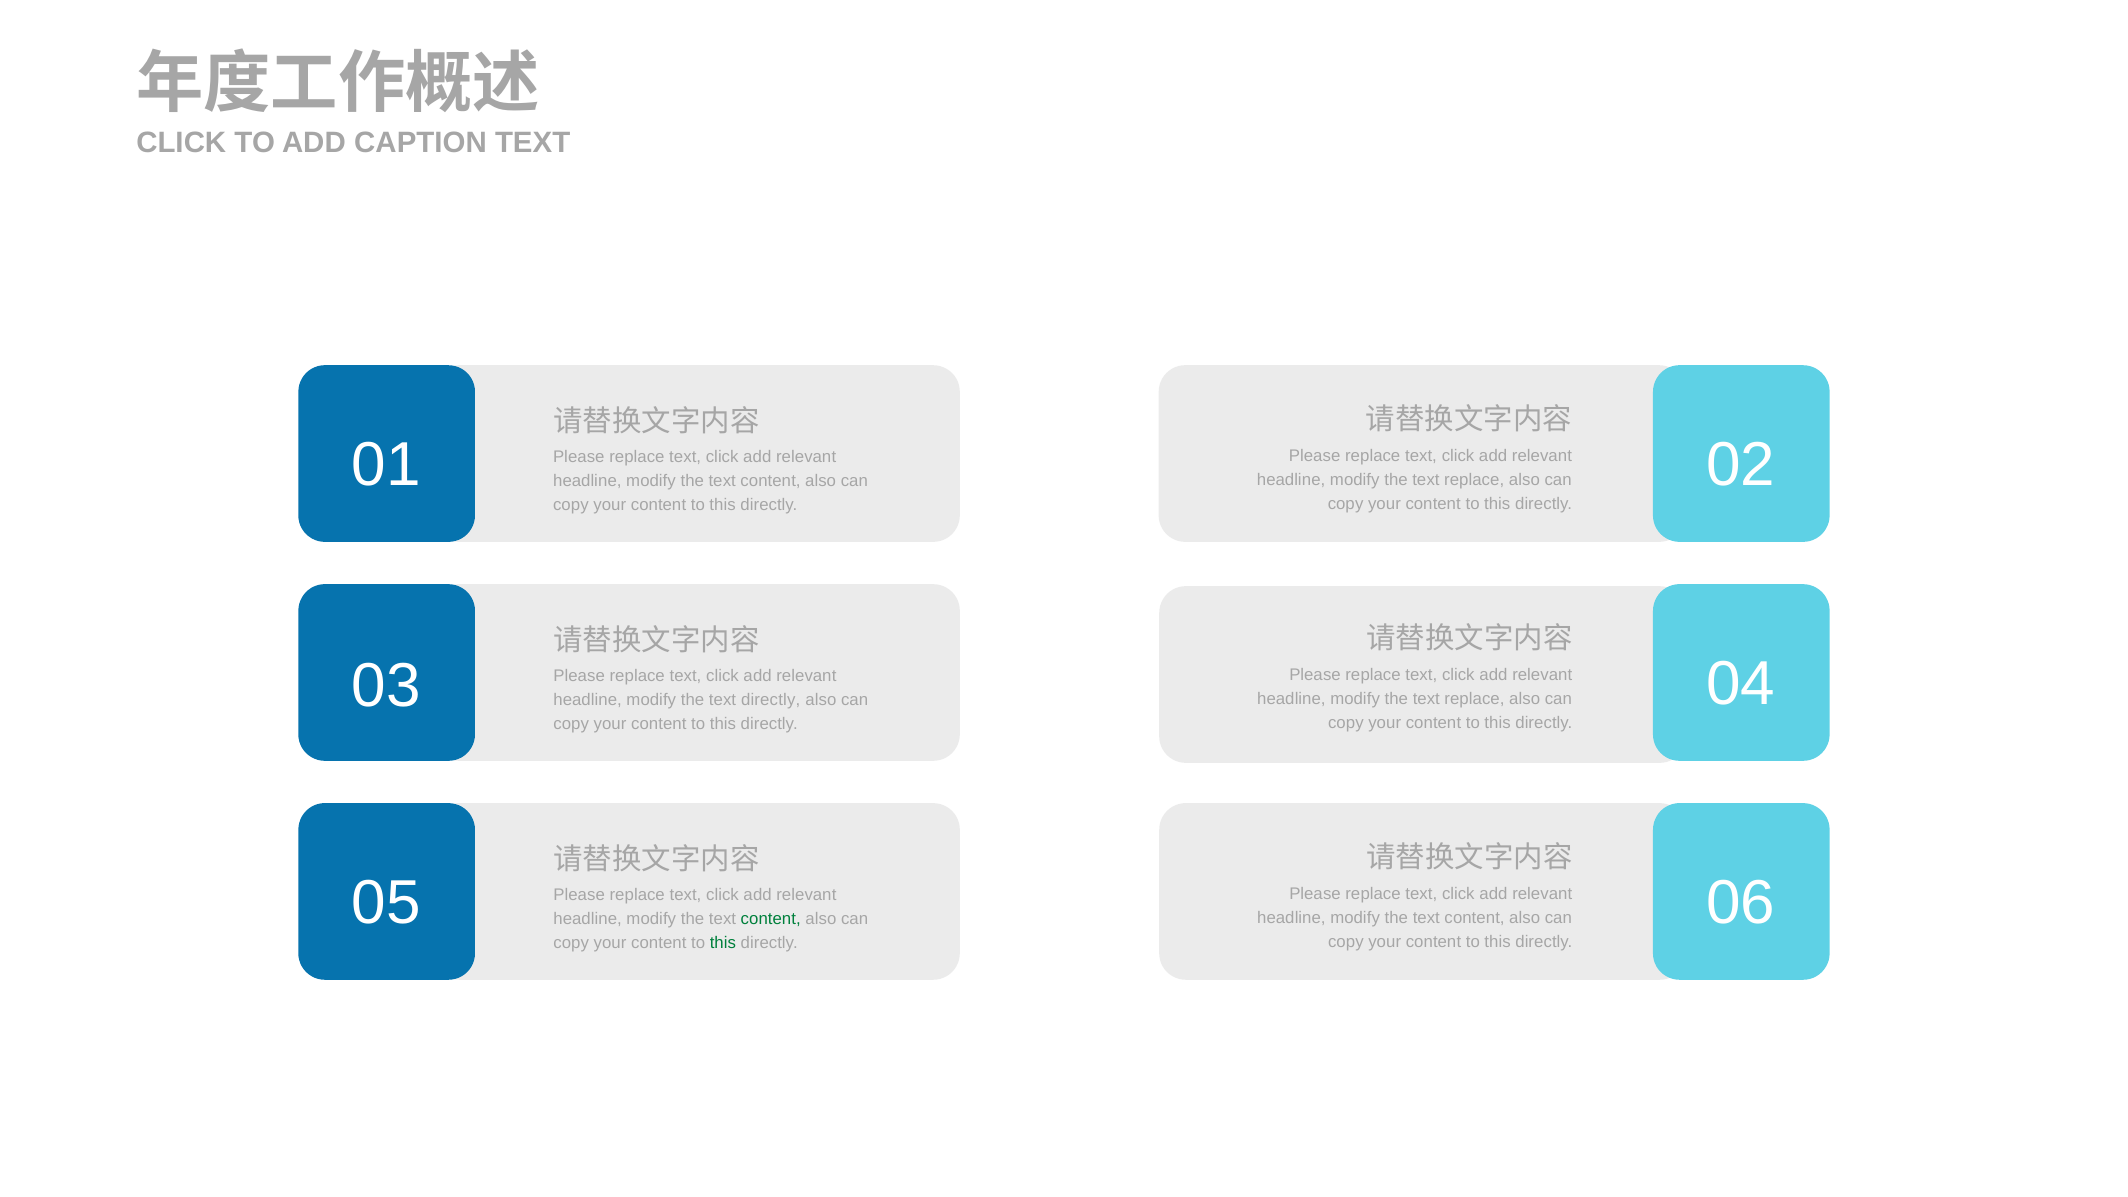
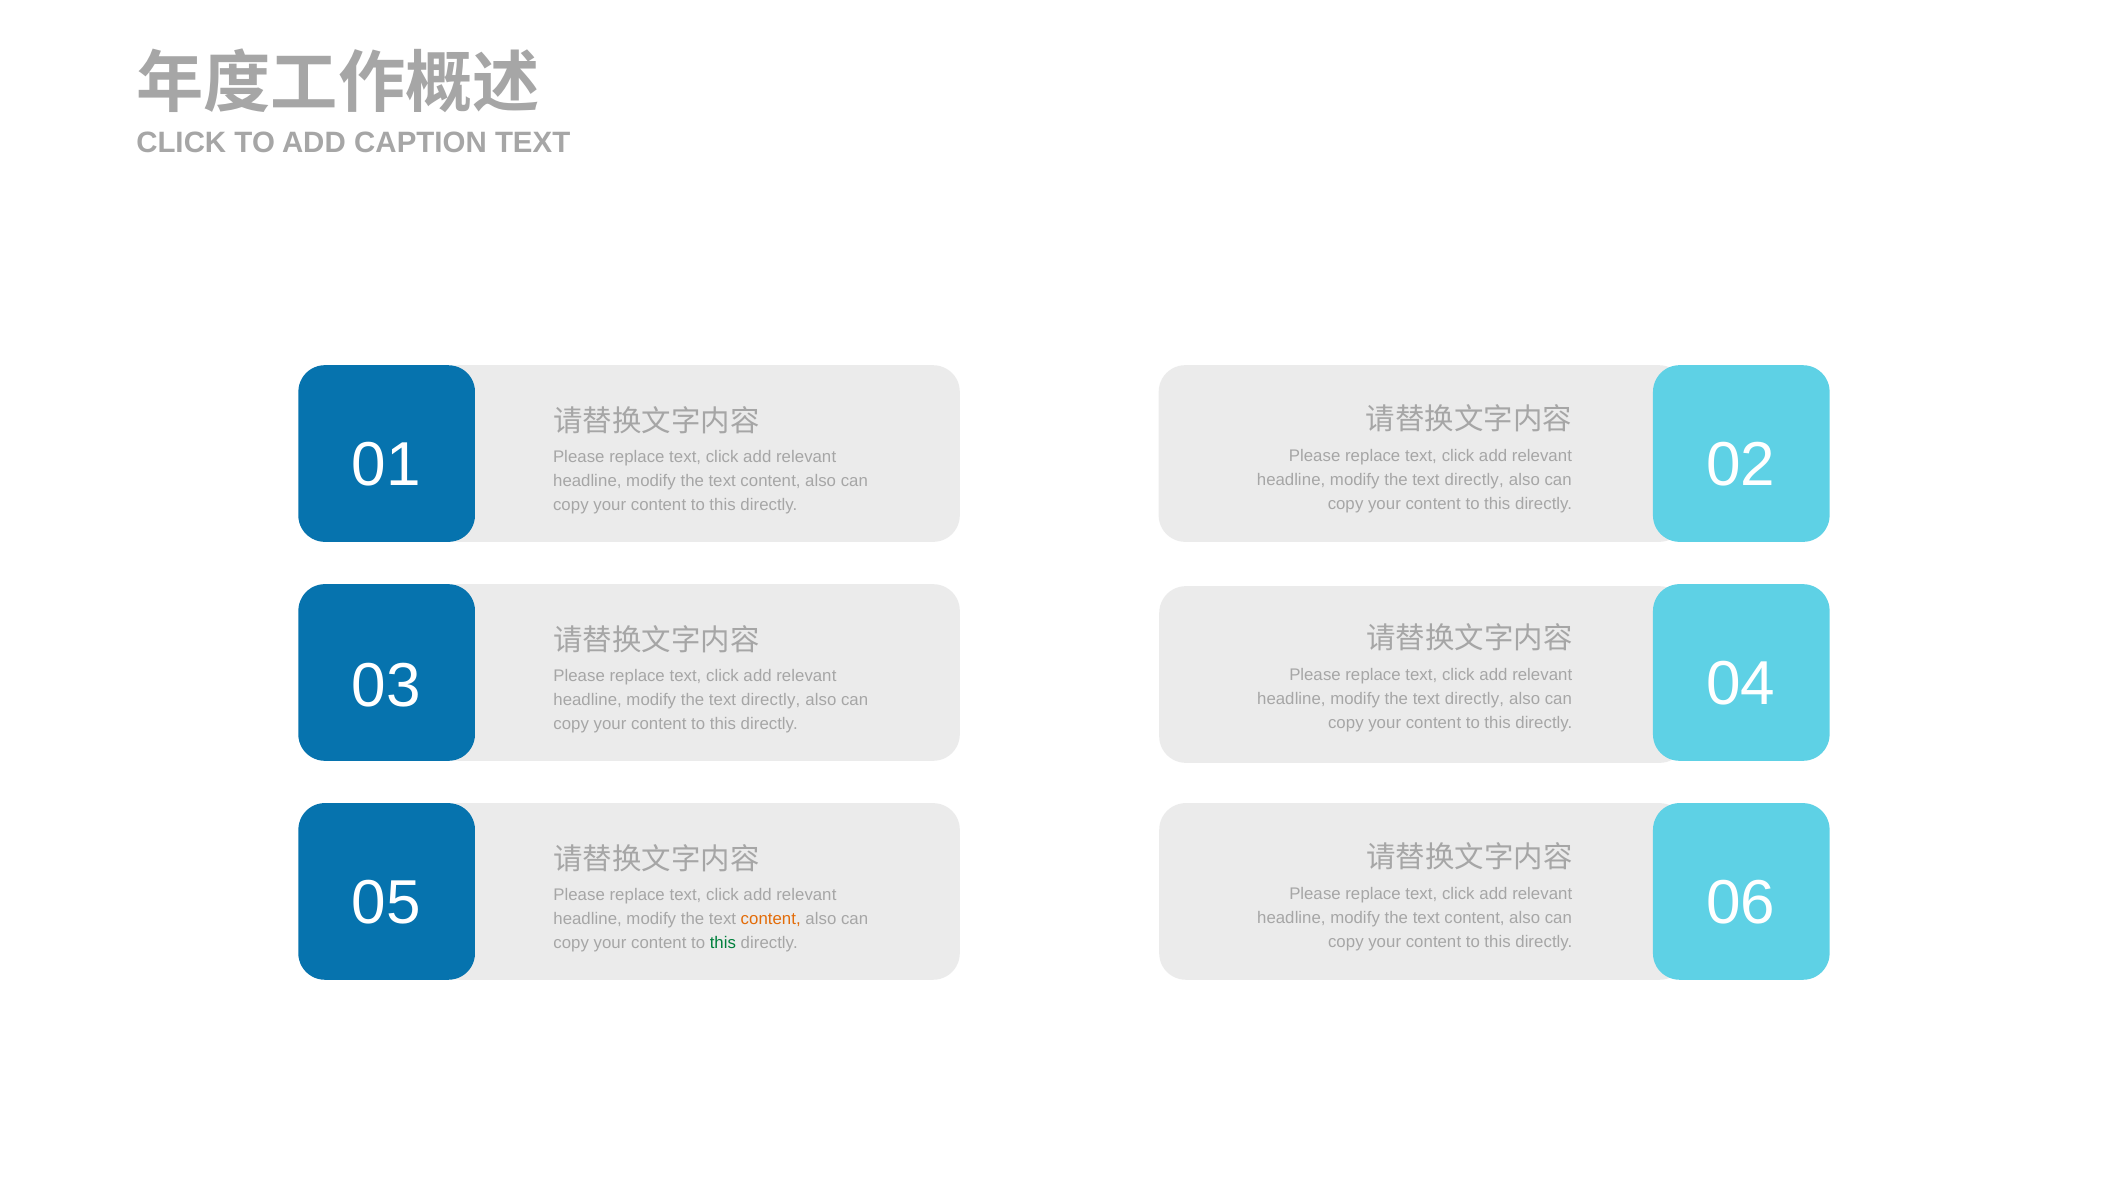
replace at (1474, 480): replace -> directly
replace at (1474, 699): replace -> directly
content at (771, 919) colour: green -> orange
